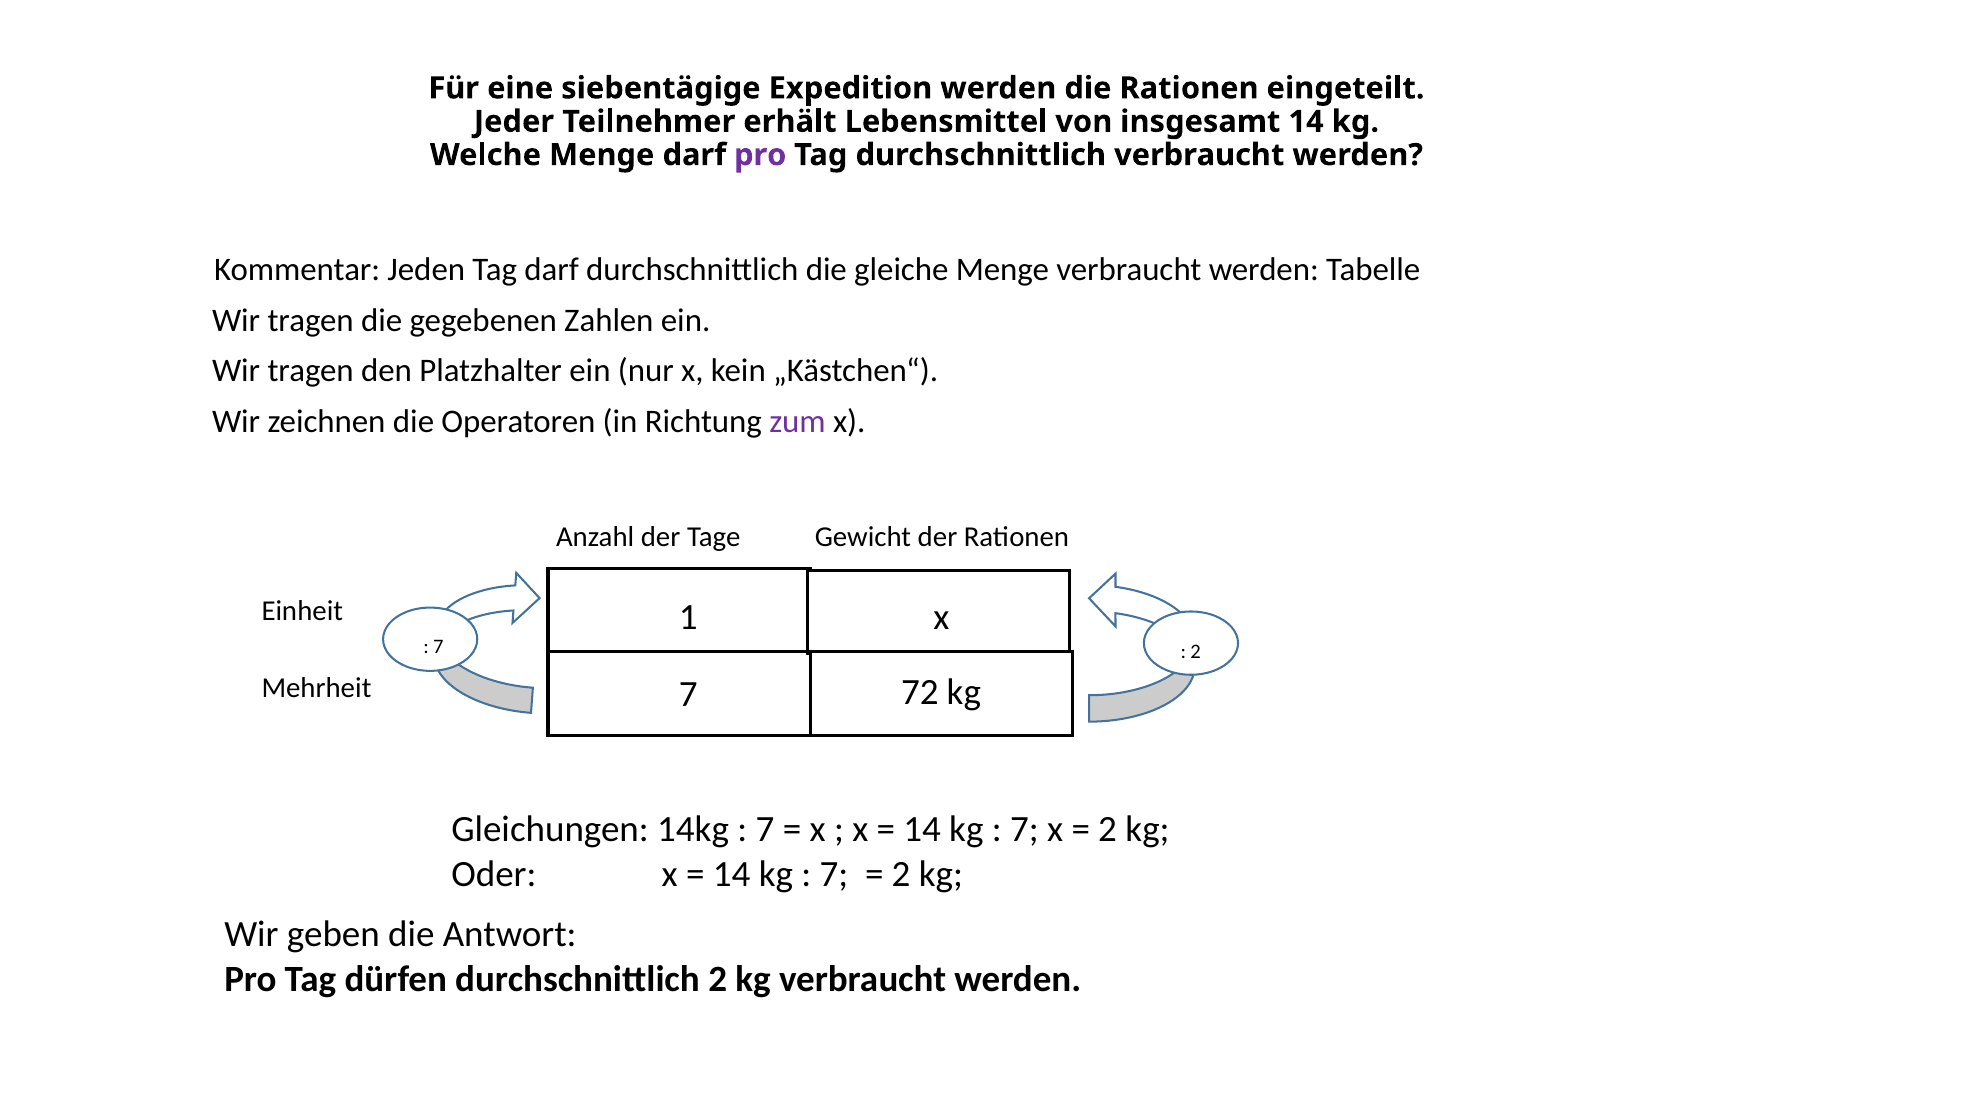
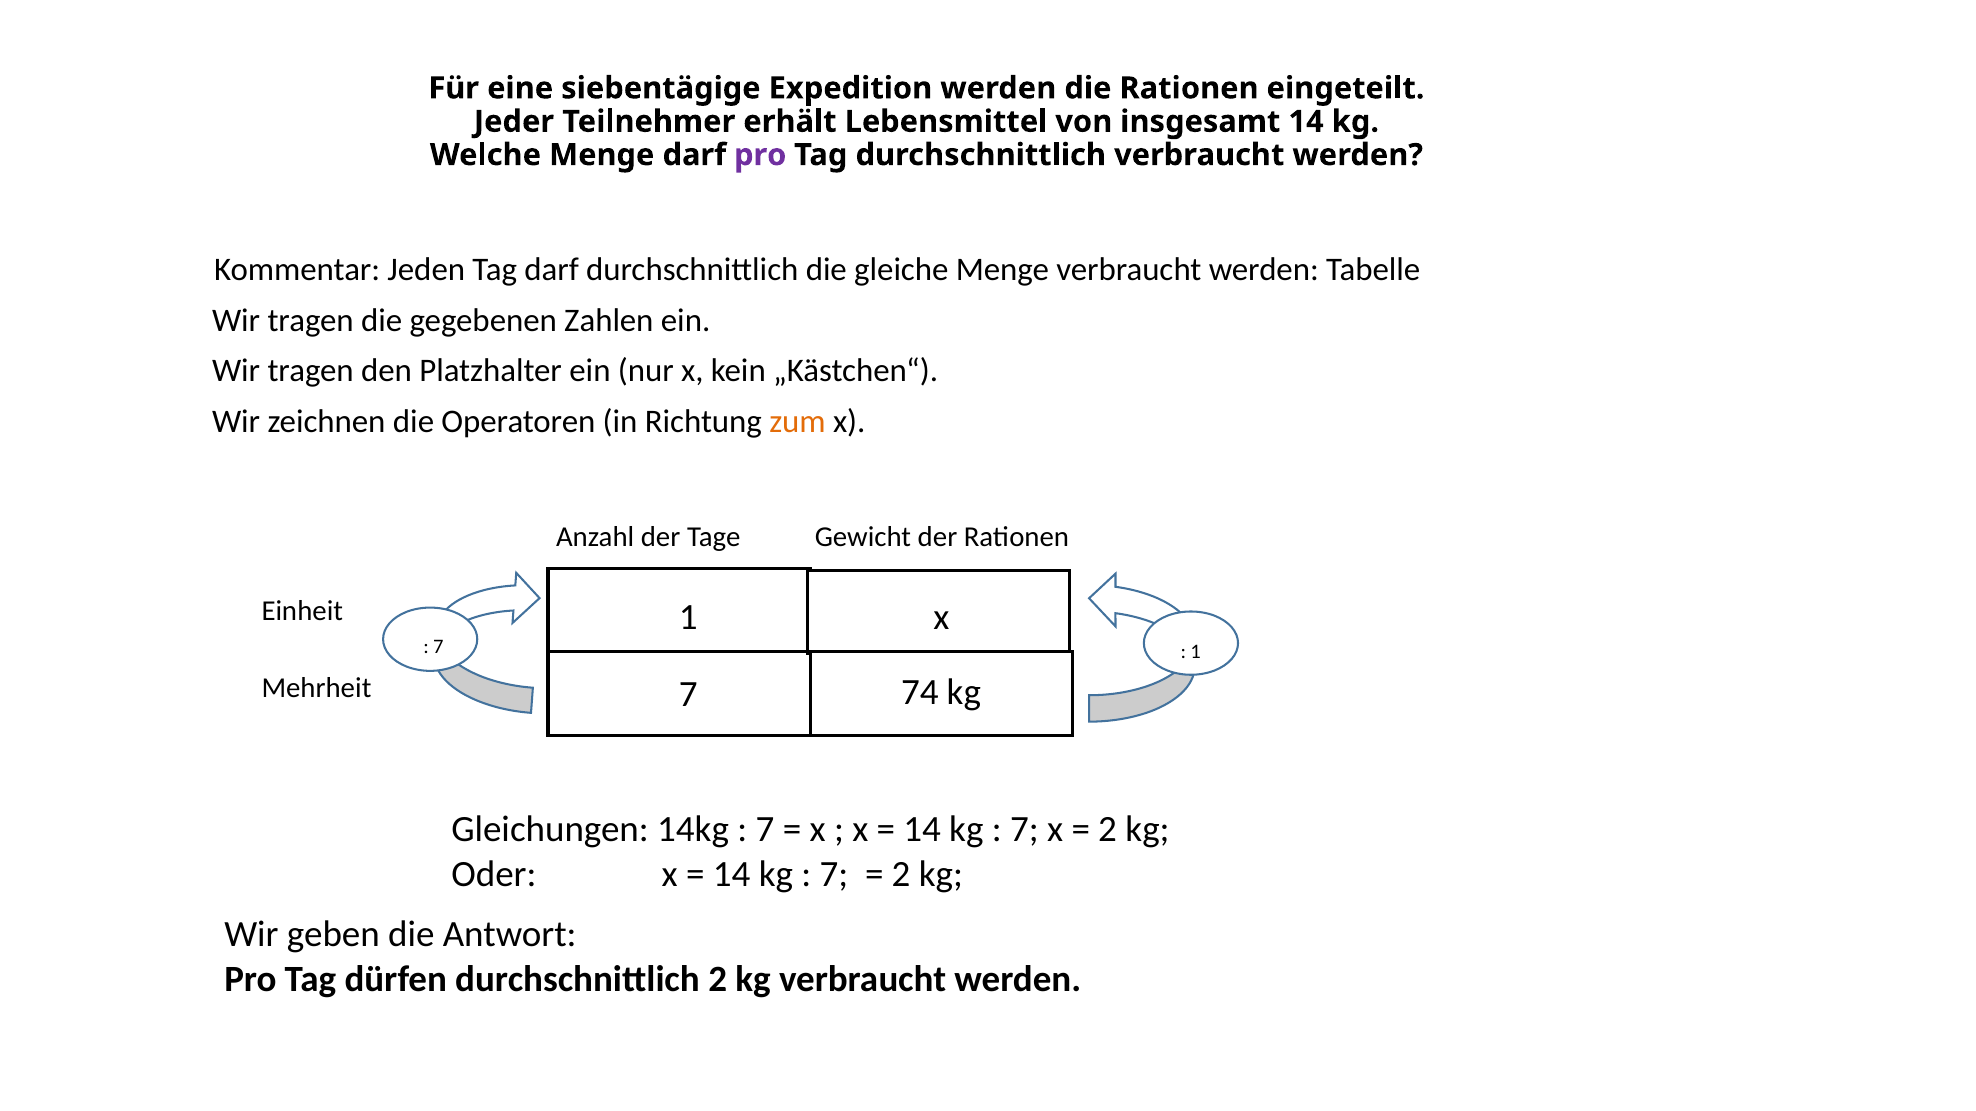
zum colour: purple -> orange
2 at (1196, 652): 2 -> 1
72: 72 -> 74
